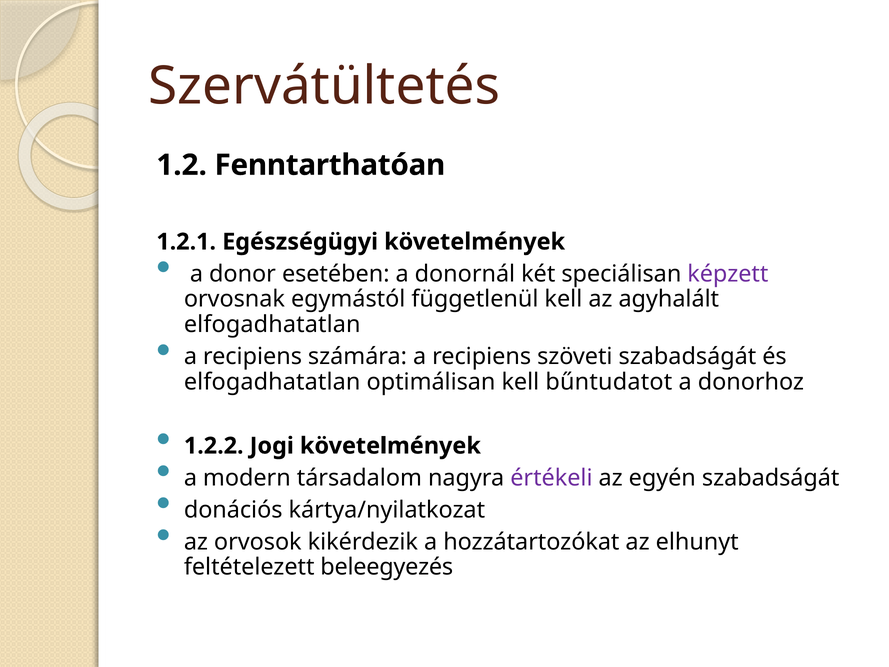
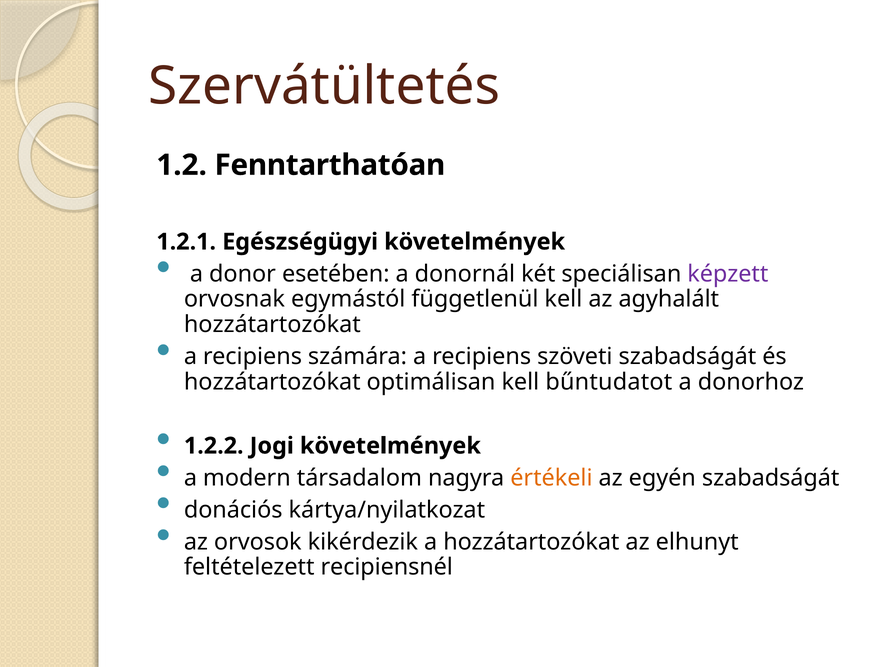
elfogadhatatlan at (272, 324): elfogadhatatlan -> hozzátartozókat
elfogadhatatlan at (272, 382): elfogadhatatlan -> hozzátartozókat
értékeli colour: purple -> orange
beleegyezés: beleegyezés -> recipiensnél
